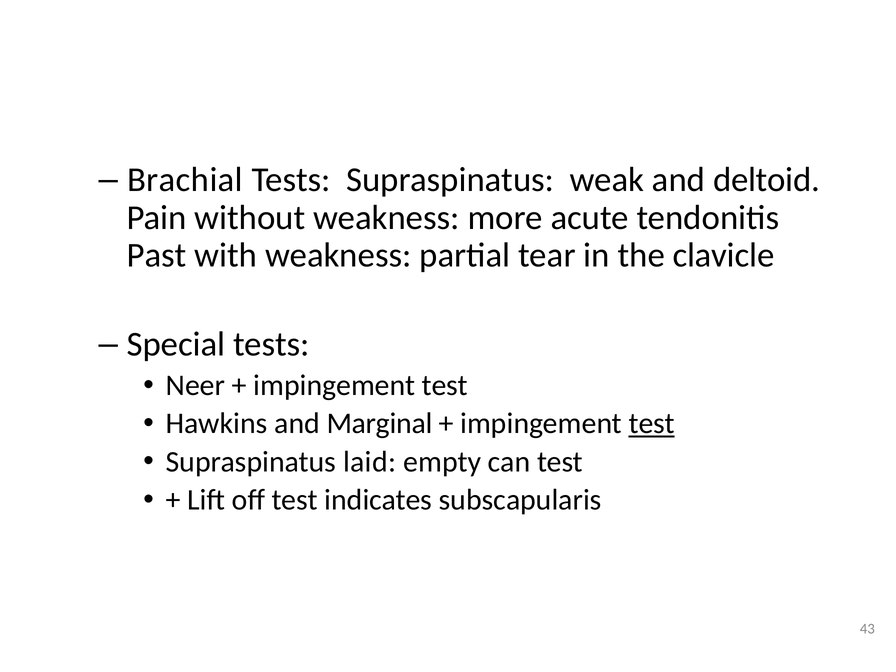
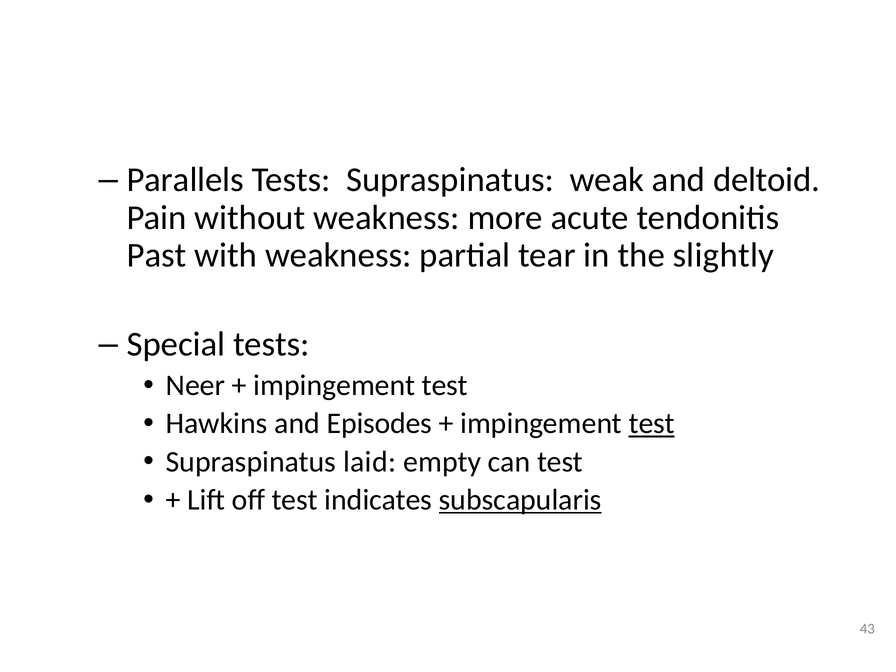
Brachial: Brachial -> Parallels
clavicle: clavicle -> slightly
Marginal: Marginal -> Episodes
subscapularis underline: none -> present
